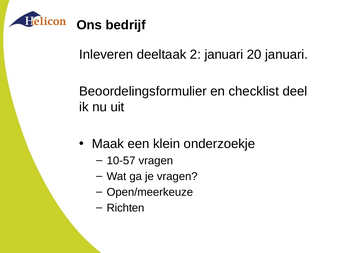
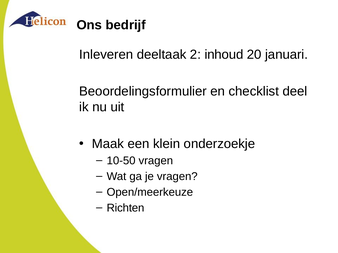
2 januari: januari -> inhoud
10-57: 10-57 -> 10-50
